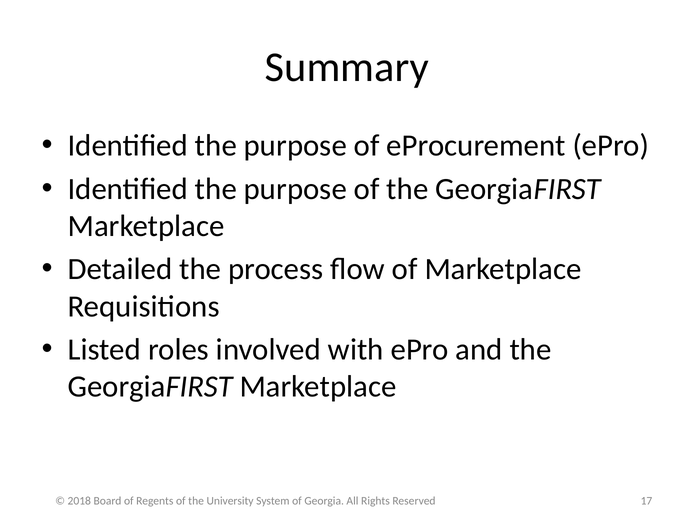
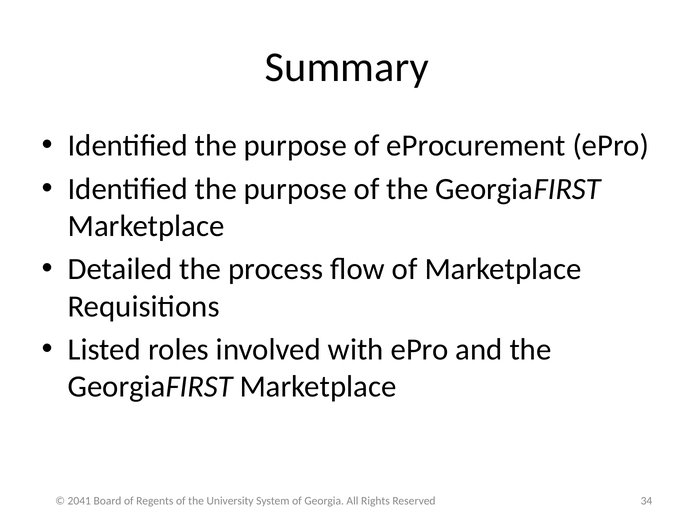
2018: 2018 -> 2041
17: 17 -> 34
